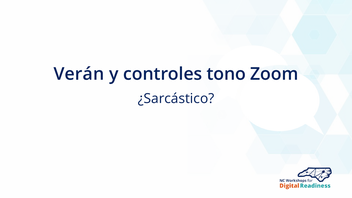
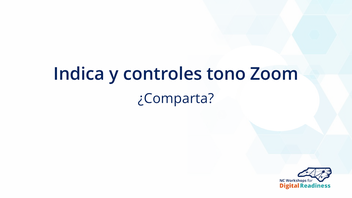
Verán: Verán -> Indica
¿Sarcástico: ¿Sarcástico -> ¿Comparta
